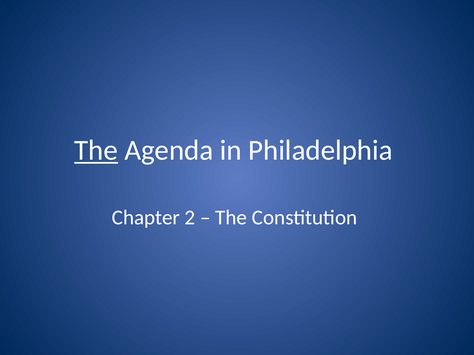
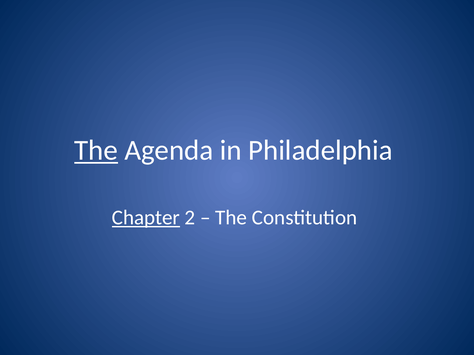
Chapter underline: none -> present
